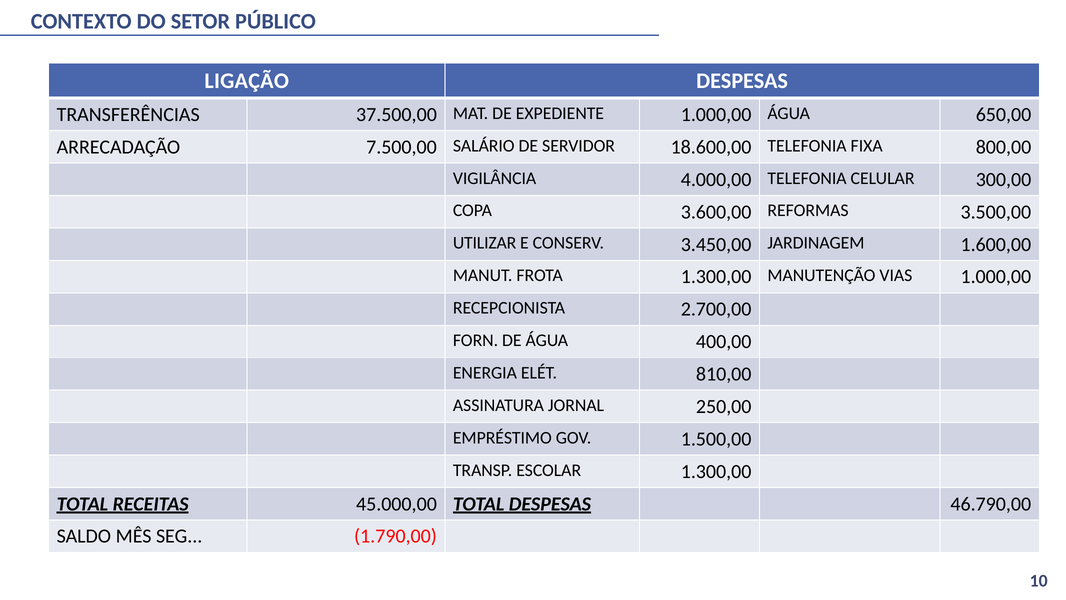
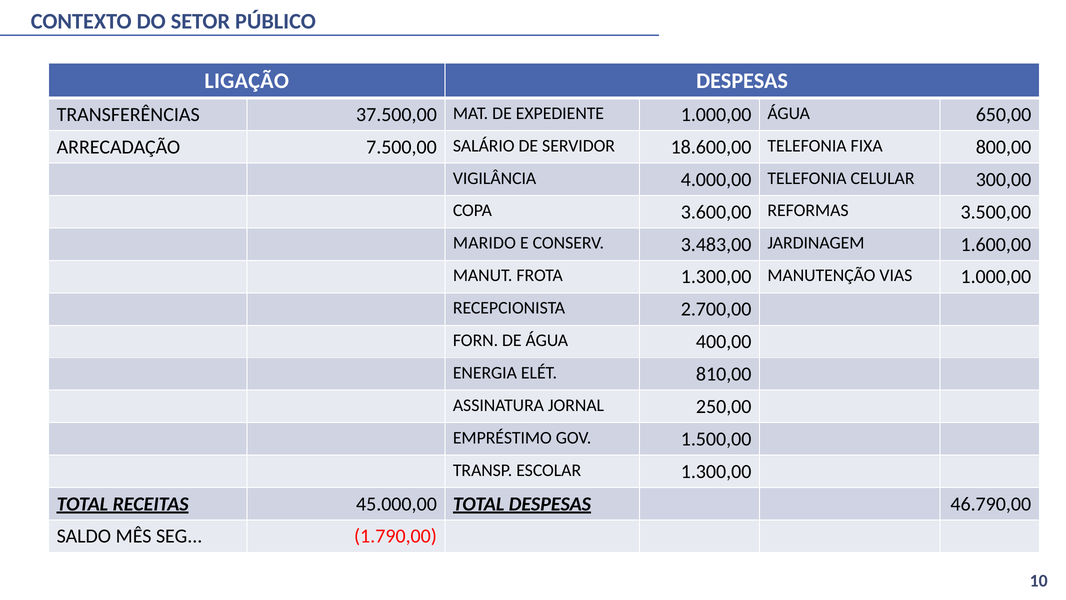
UTILIZAR: UTILIZAR -> MARIDO
3.450,00: 3.450,00 -> 3.483,00
